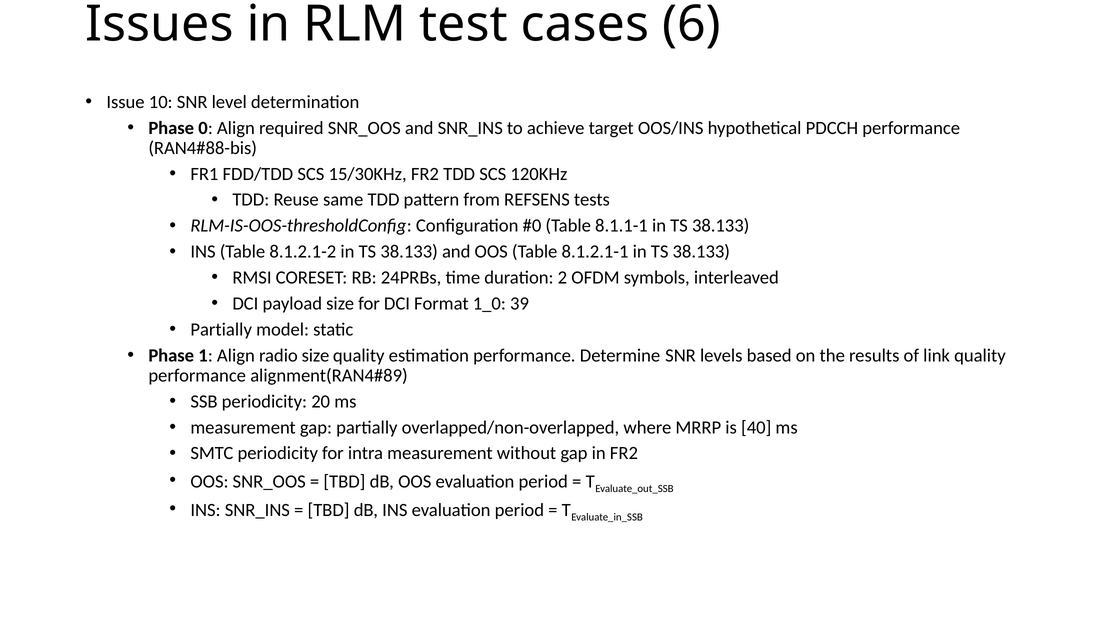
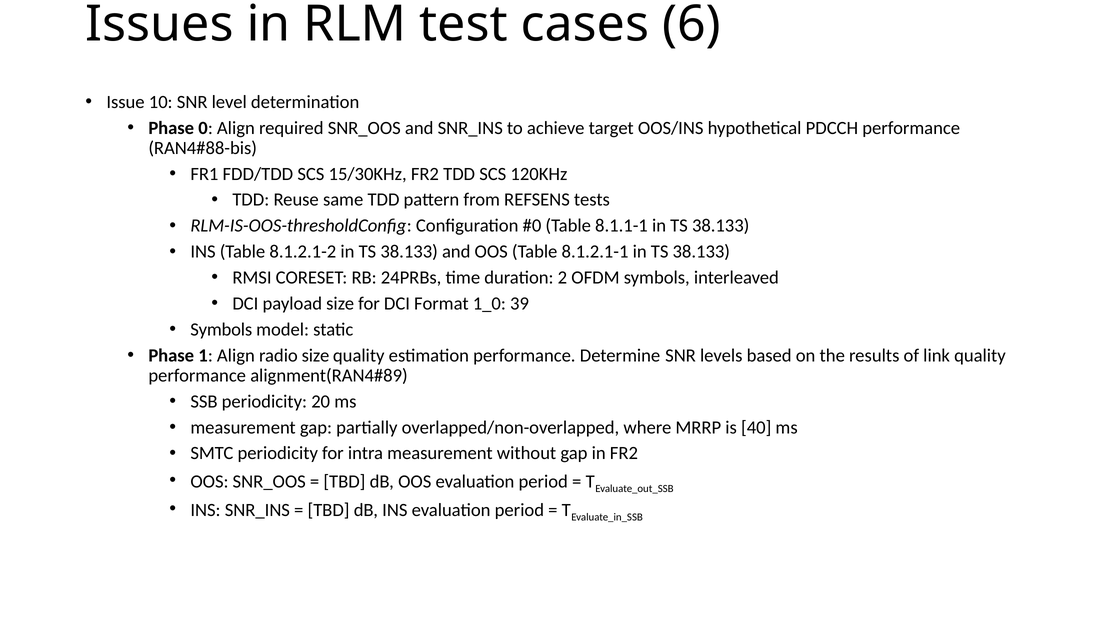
Partially at (221, 329): Partially -> Symbols
